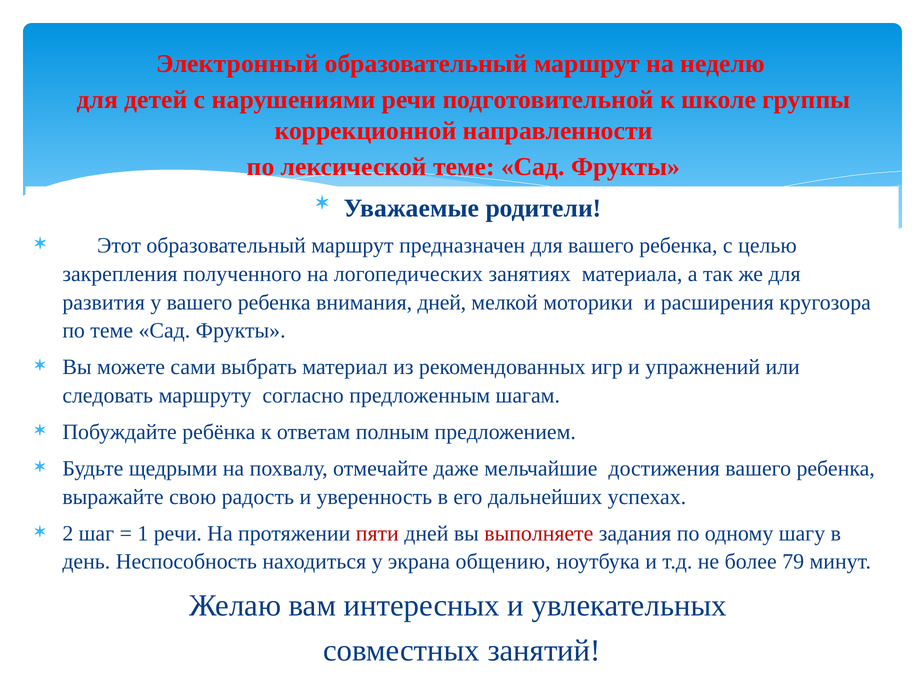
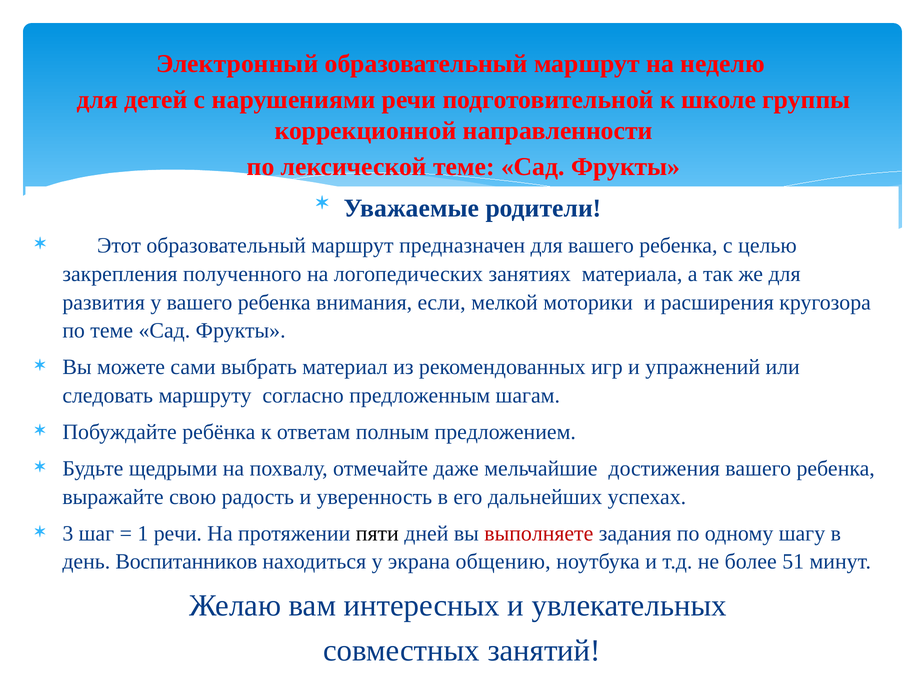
внимания дней: дней -> если
2: 2 -> 3
пяти colour: red -> black
Неспособность: Неспособность -> Воспитанников
79: 79 -> 51
